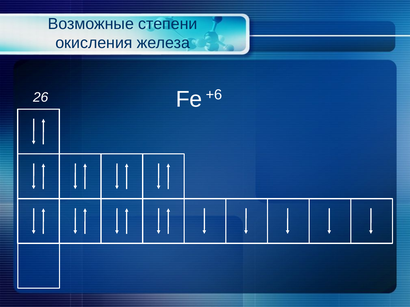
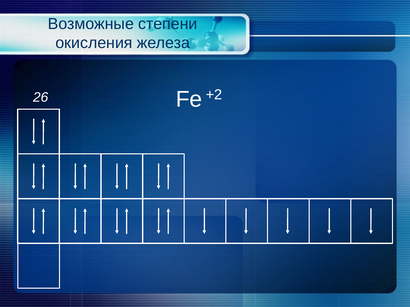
+6: +6 -> +2
